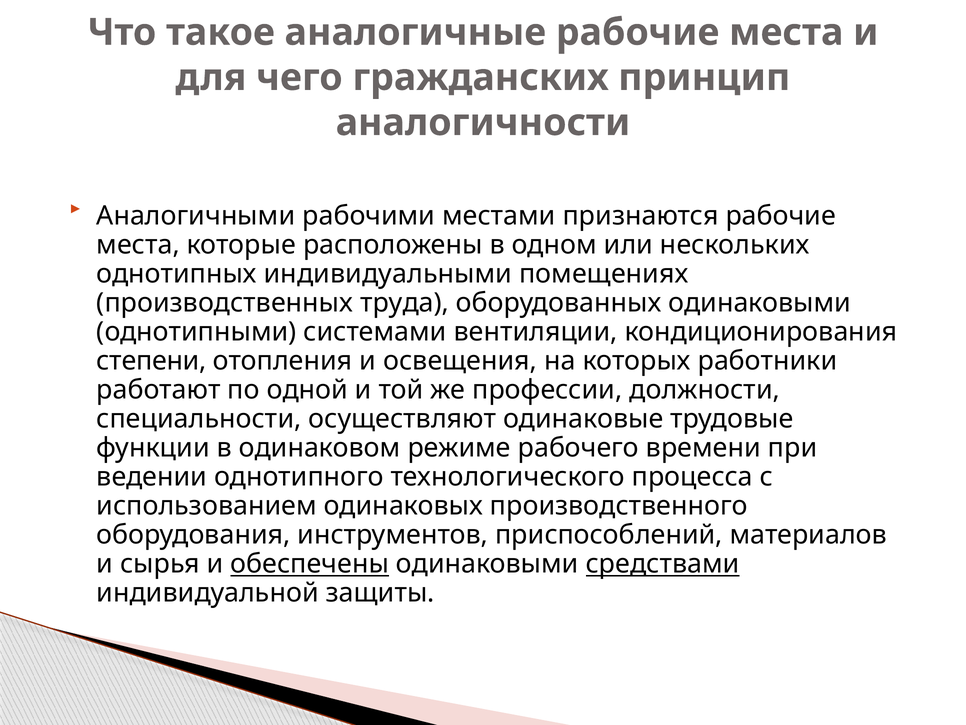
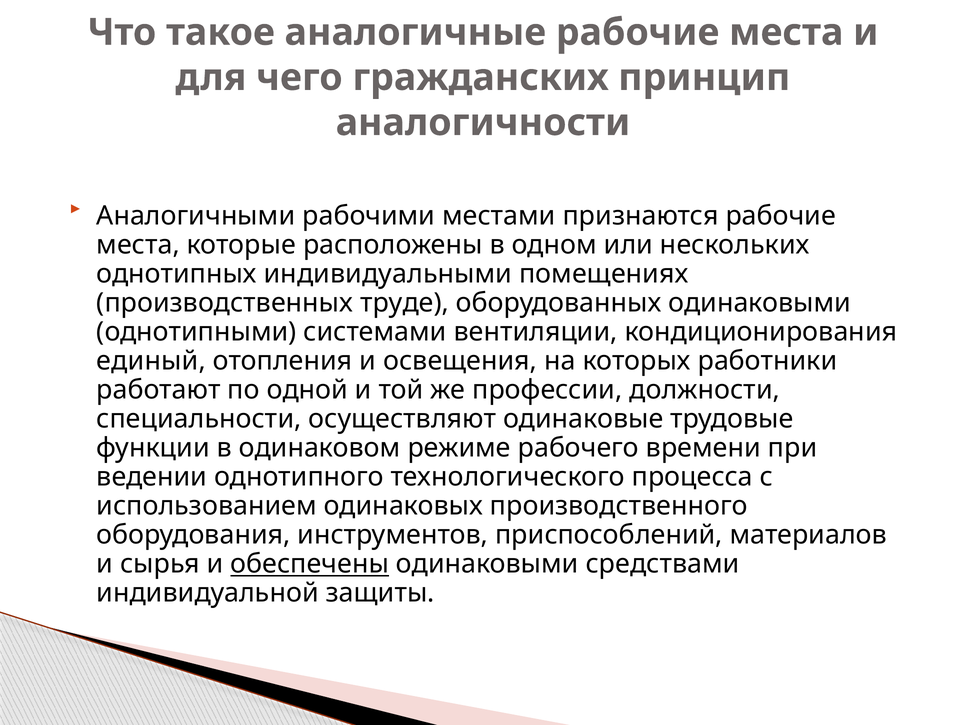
труда: труда -> труде
степени: степени -> единый
средствами underline: present -> none
